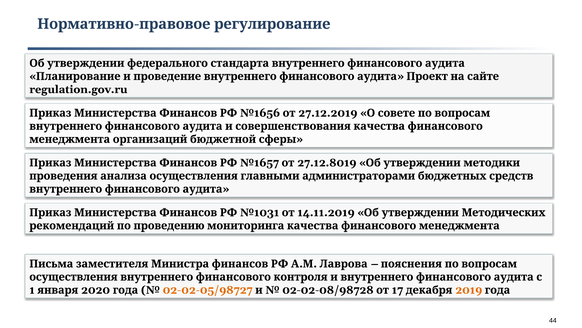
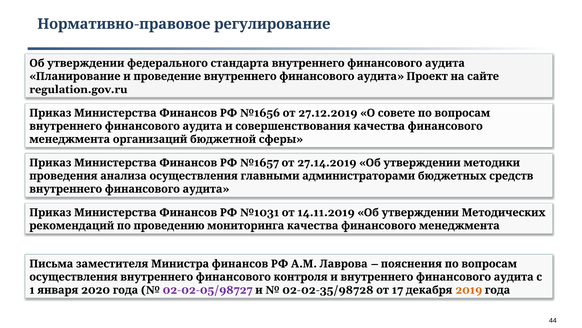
27.12.8019: 27.12.8019 -> 27.14.2019
02-02-05/98727 colour: orange -> purple
02-02-08/98728: 02-02-08/98728 -> 02-02-35/98728
